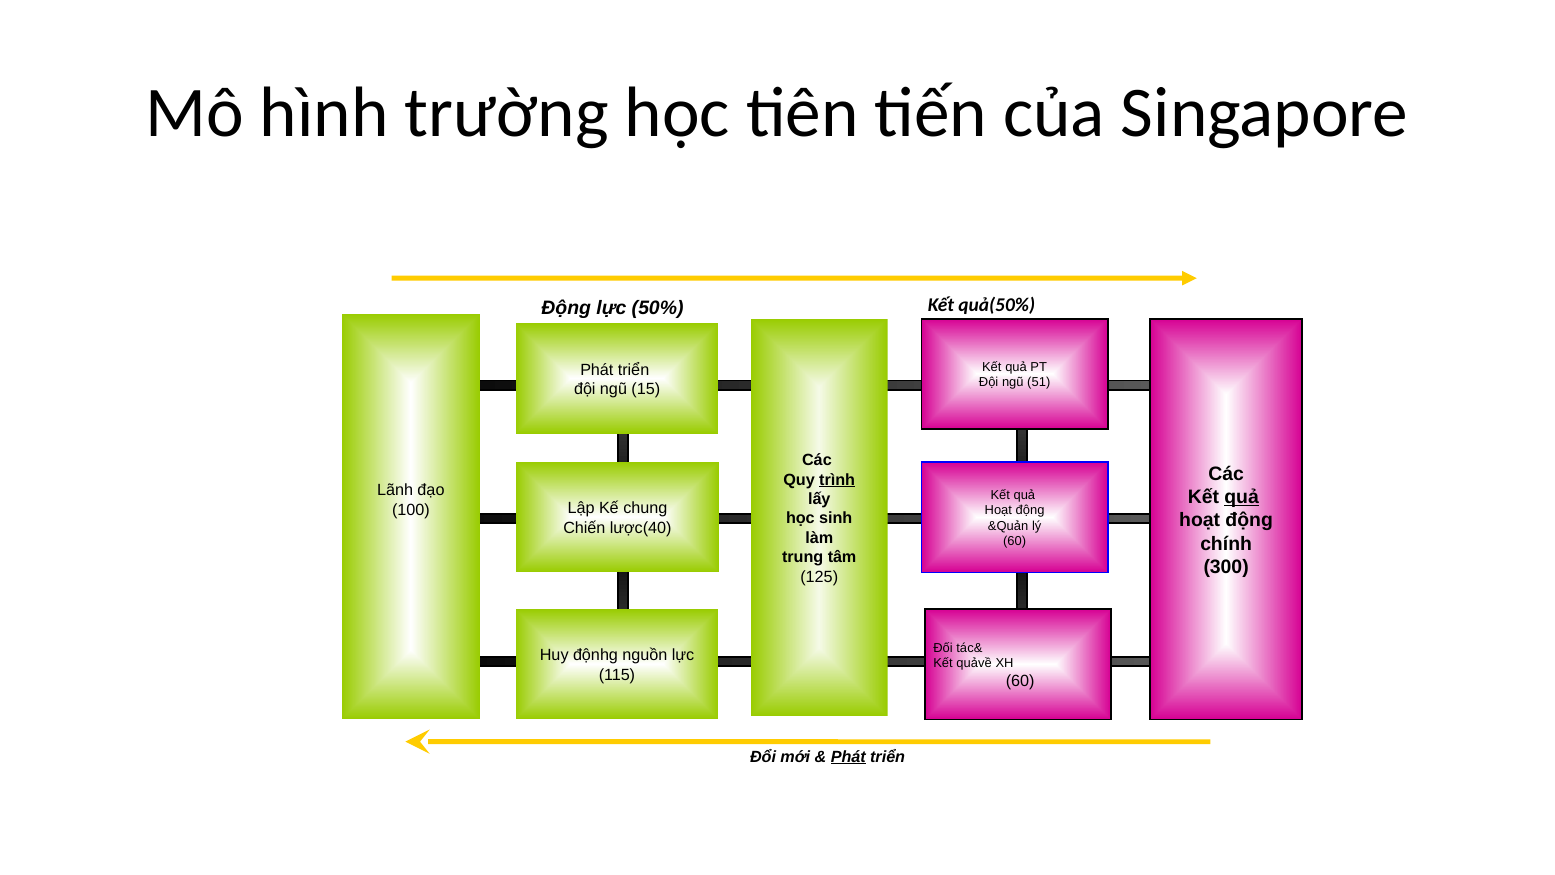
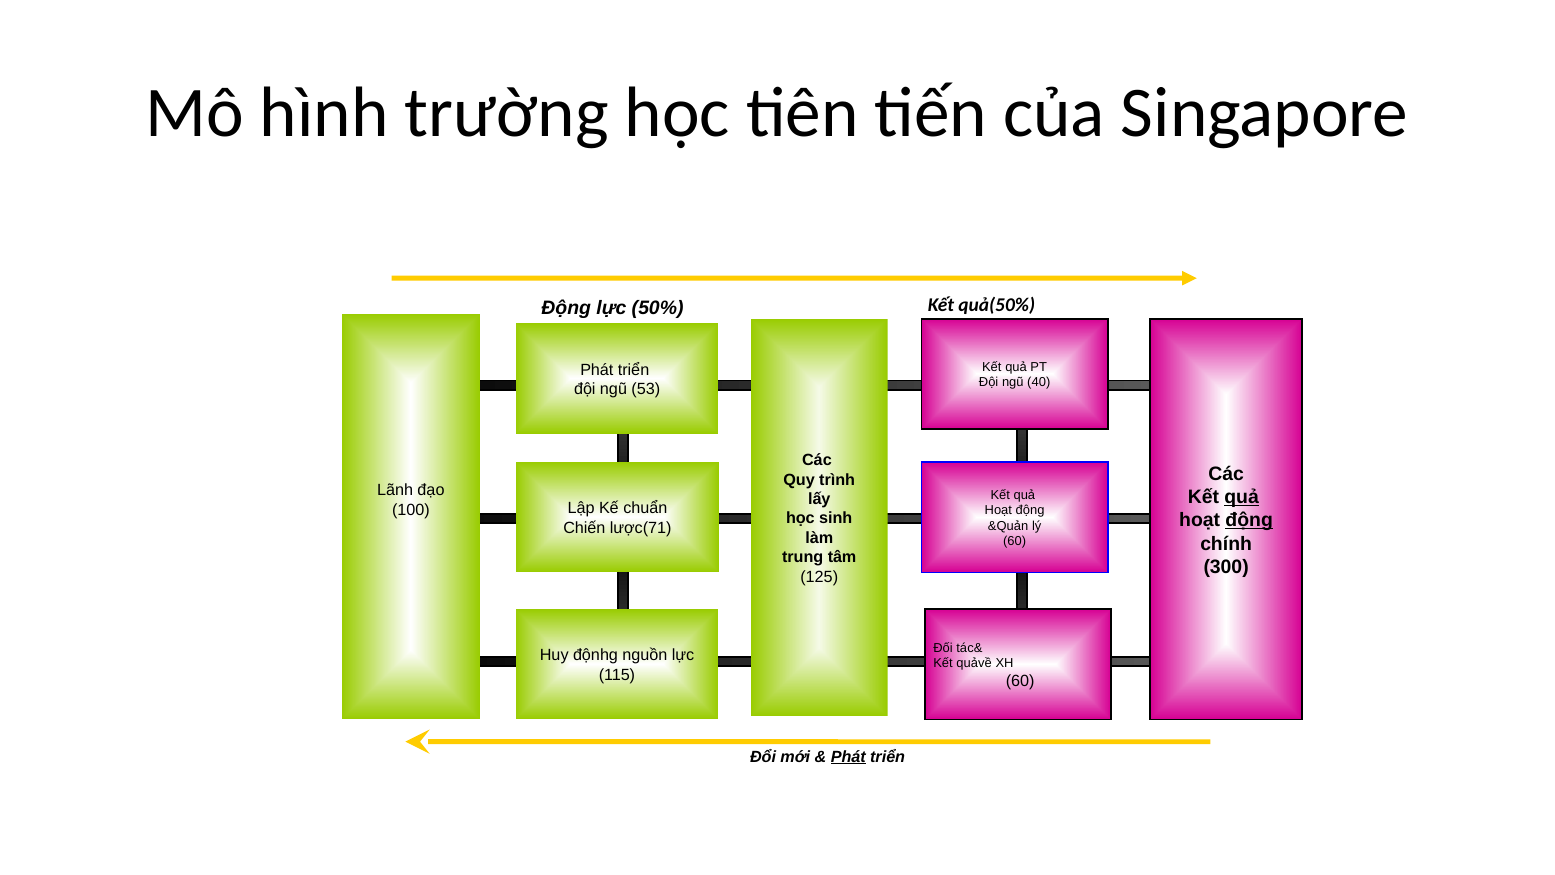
51: 51 -> 40
15: 15 -> 53
trình underline: present -> none
chung: chung -> chuẩn
động at (1249, 520) underline: none -> present
lược(40: lược(40 -> lược(71
